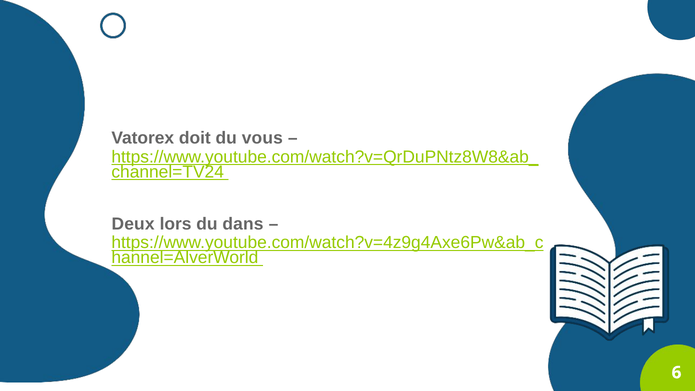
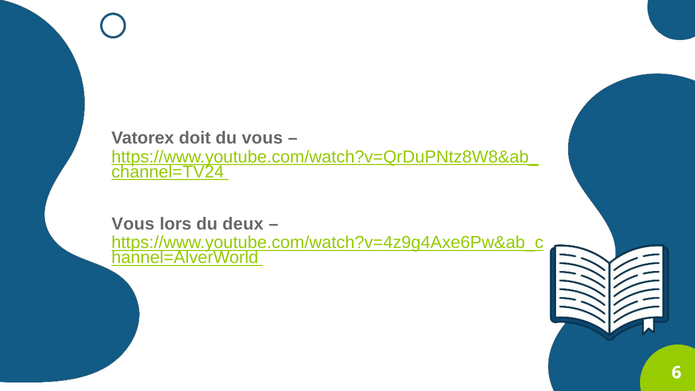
Deux at (133, 224): Deux -> Vous
dans: dans -> deux
